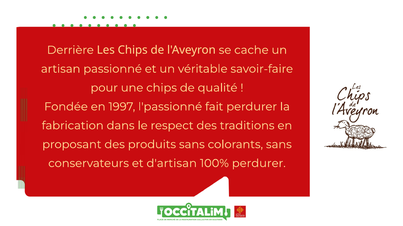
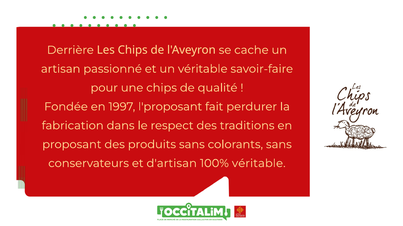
l'passionné: l'passionné -> l'proposant
100% perdurer: perdurer -> véritable
